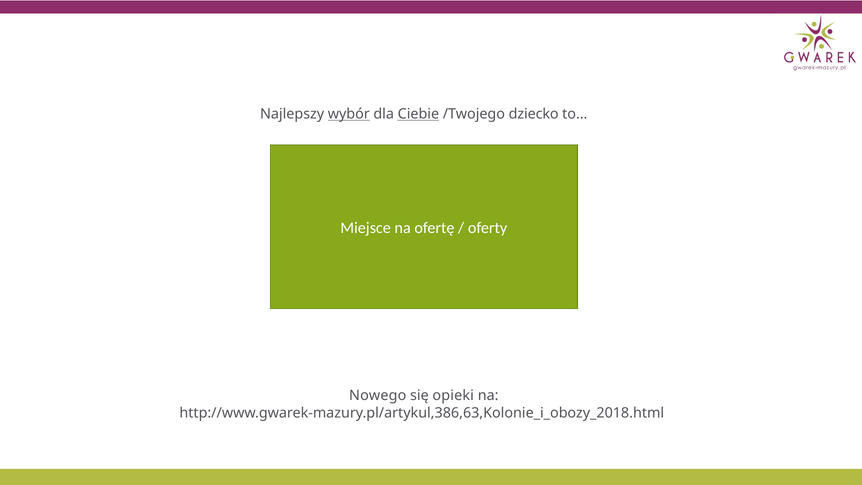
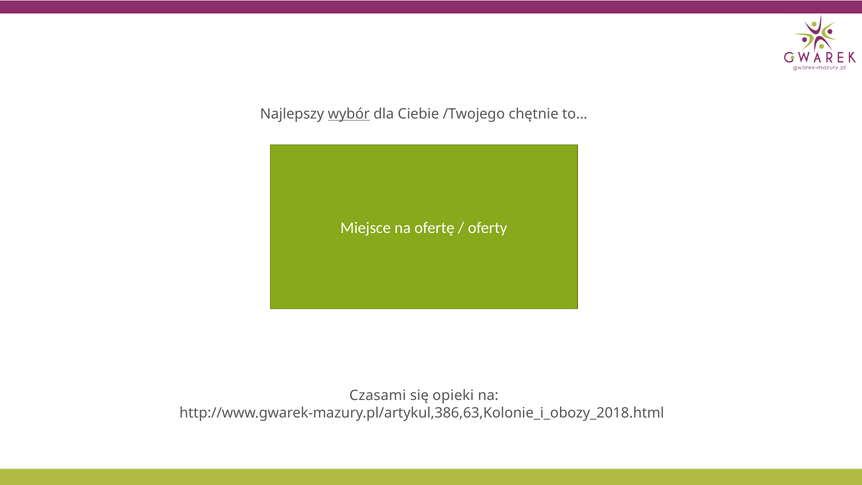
Ciebie underline: present -> none
dziecko: dziecko -> chętnie
Nowego: Nowego -> Czasami
